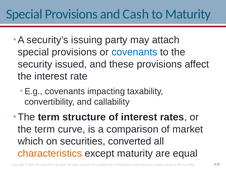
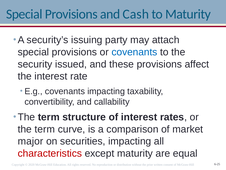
which: which -> major
securities converted: converted -> impacting
characteristics colour: orange -> red
